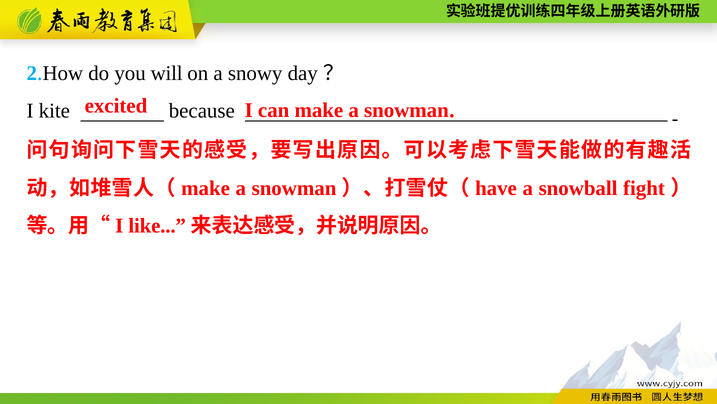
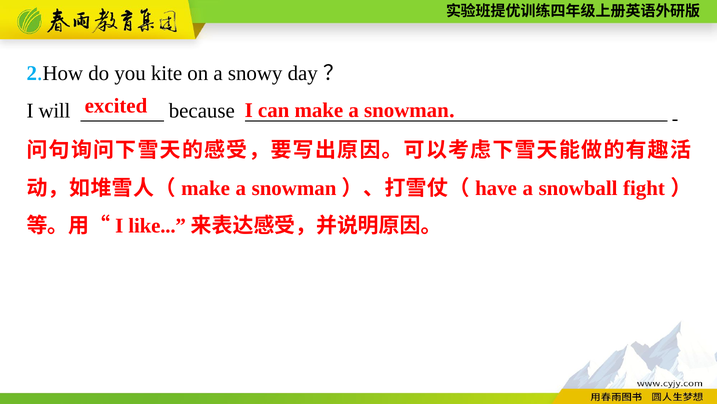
will: will -> kite
kite: kite -> will
